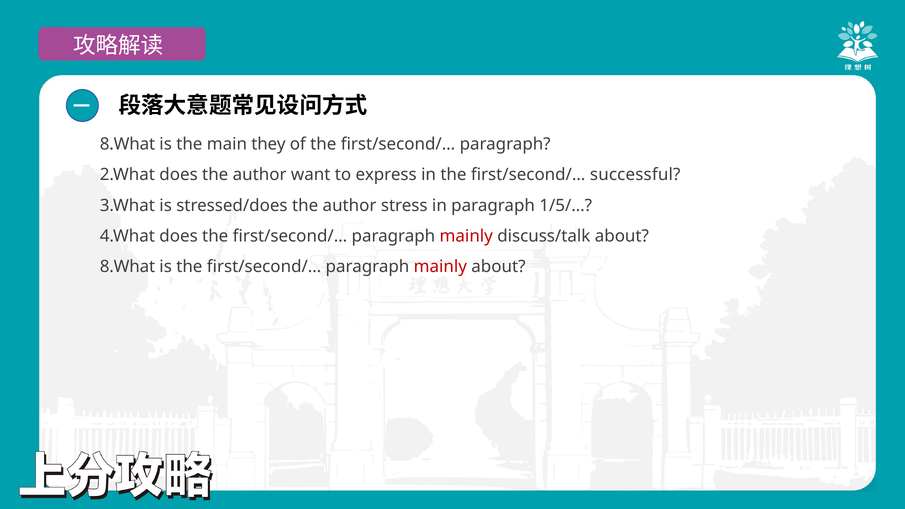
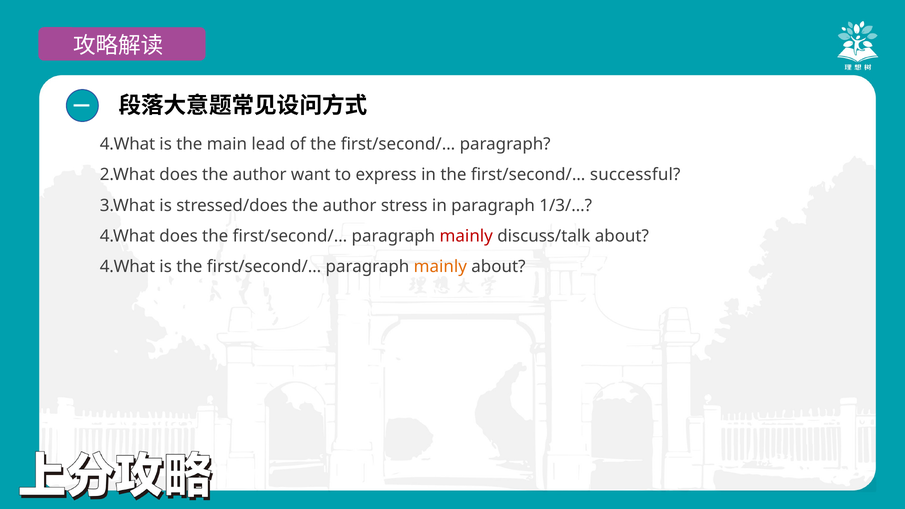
8.What at (127, 144): 8.What -> 4.What
they: they -> lead
1/5/…: 1/5/… -> 1/3/…
8.What at (127, 267): 8.What -> 4.What
mainly at (440, 267) colour: red -> orange
